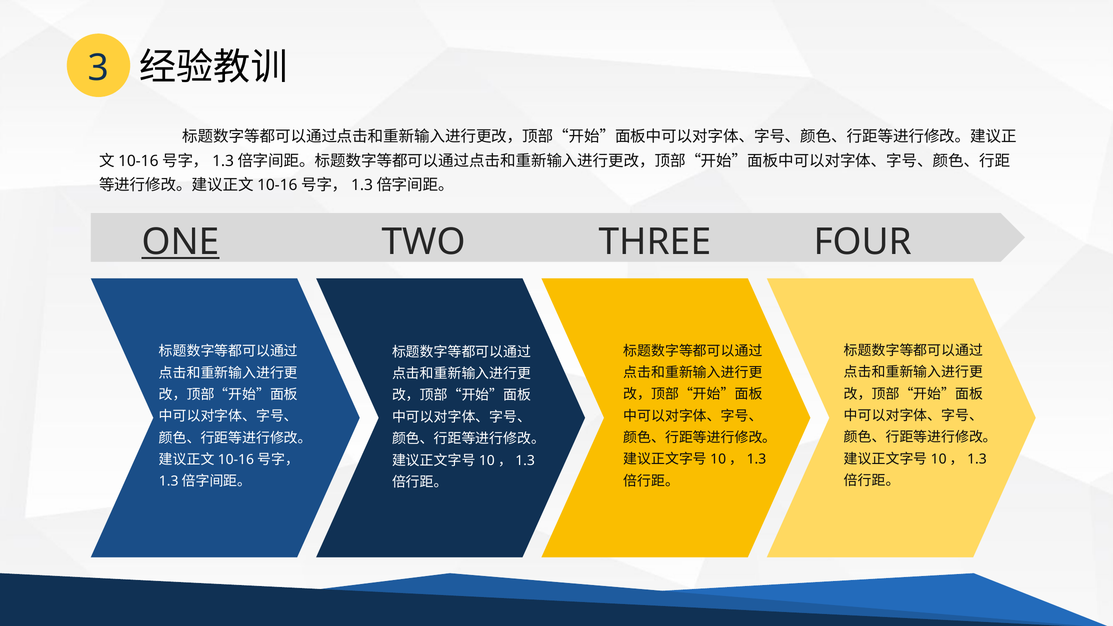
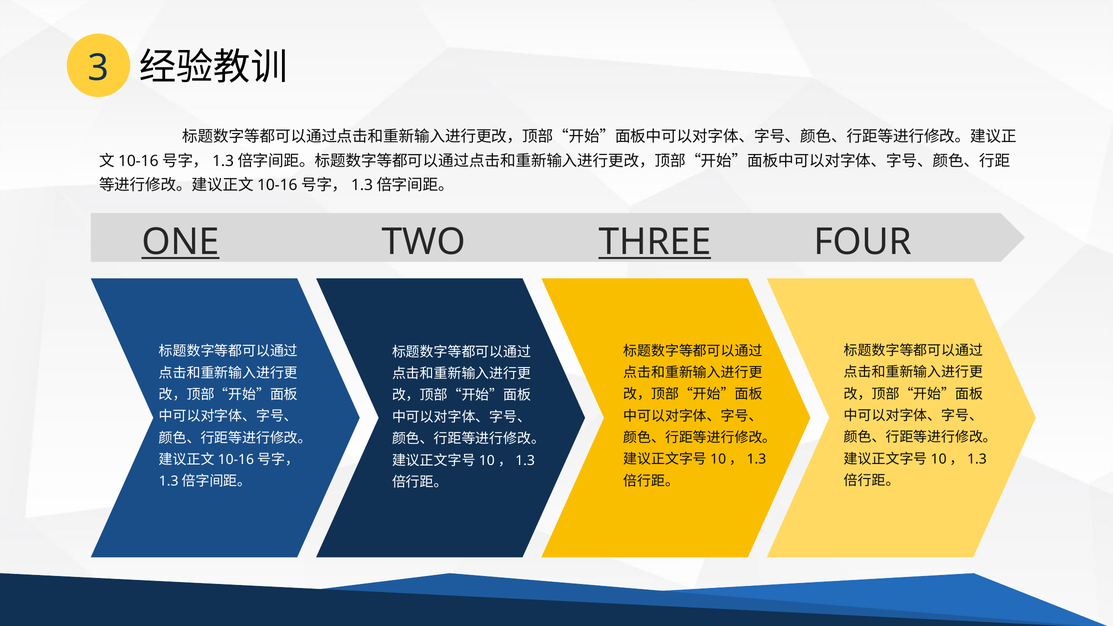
THREE underline: none -> present
